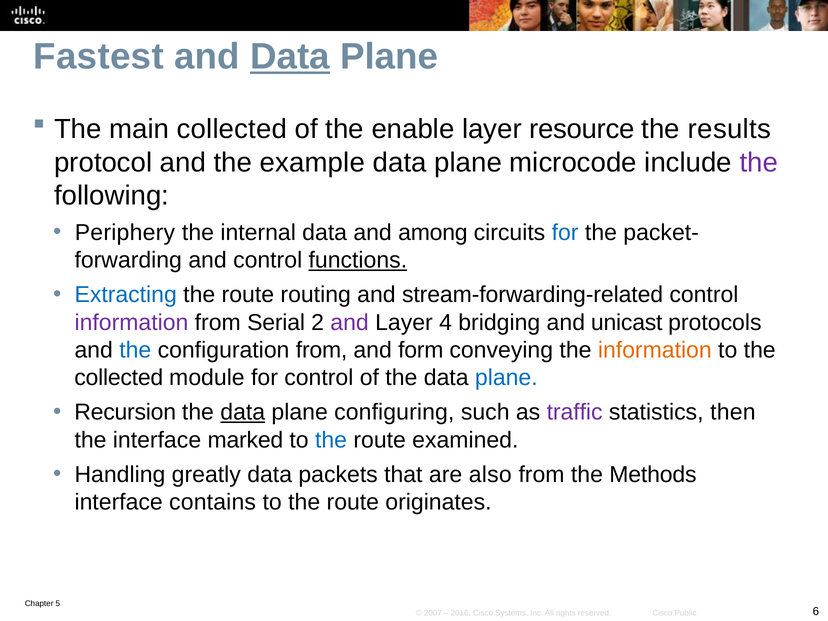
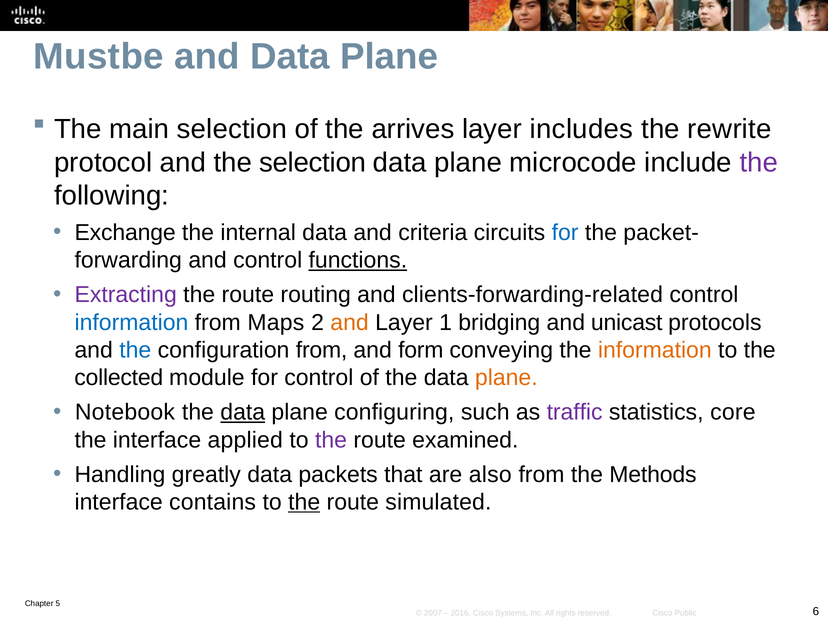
Fastest: Fastest -> Mustbe
Data at (290, 57) underline: present -> none
main collected: collected -> selection
enable: enable -> arrives
resource: resource -> includes
results: results -> rewrite
the example: example -> selection
Periphery: Periphery -> Exchange
among: among -> criteria
Extracting colour: blue -> purple
stream-forwarding-related: stream-forwarding-related -> clients-forwarding-related
information at (131, 322) colour: purple -> blue
Serial: Serial -> Maps
and at (350, 322) colour: purple -> orange
4: 4 -> 1
plane at (506, 378) colour: blue -> orange
Recursion: Recursion -> Notebook
then: then -> core
marked: marked -> applied
the at (331, 440) colour: blue -> purple
the at (304, 502) underline: none -> present
originates: originates -> simulated
